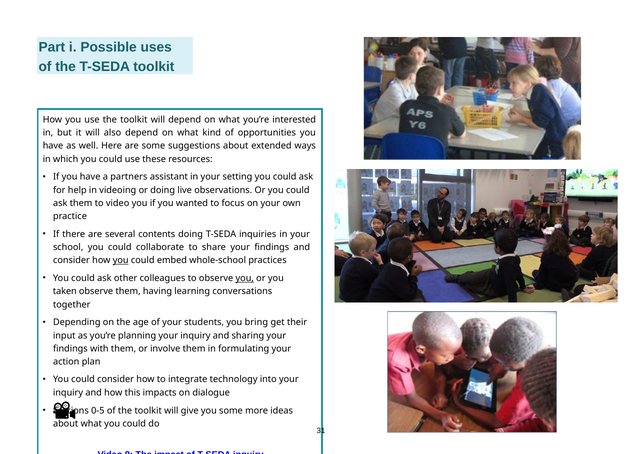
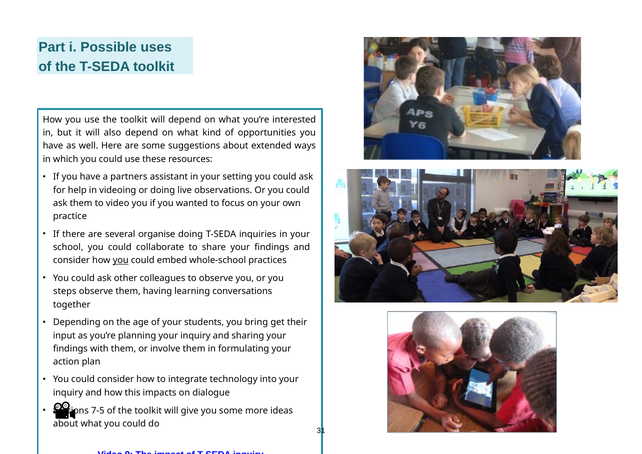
contents: contents -> organise
you at (245, 278) underline: present -> none
taken: taken -> steps
0-5: 0-5 -> 7-5
